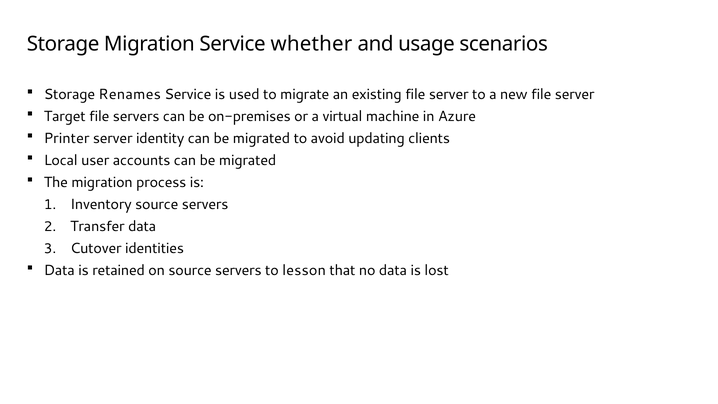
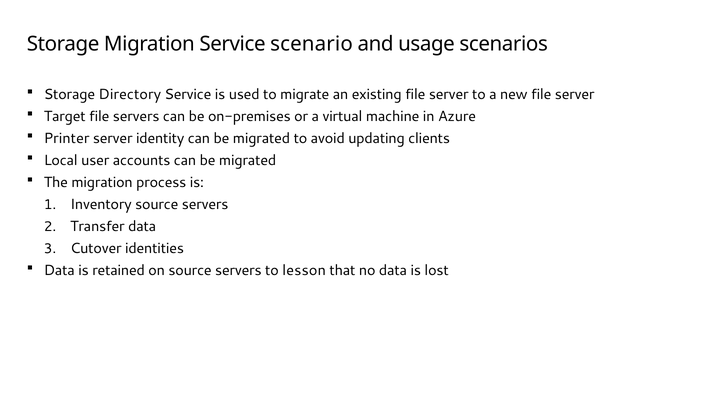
whether: whether -> scenario
Renames: Renames -> Directory
